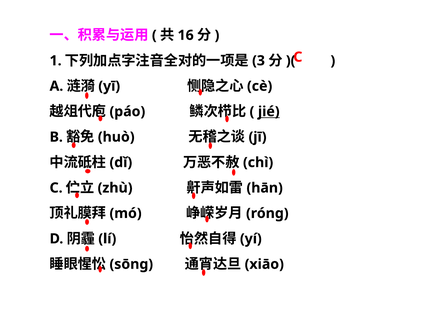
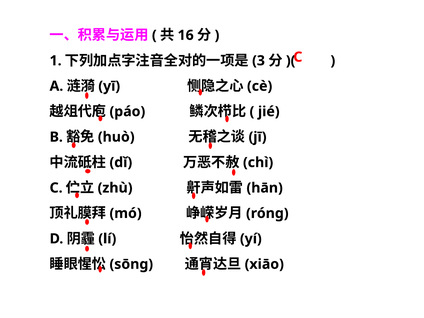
jié underline: present -> none
